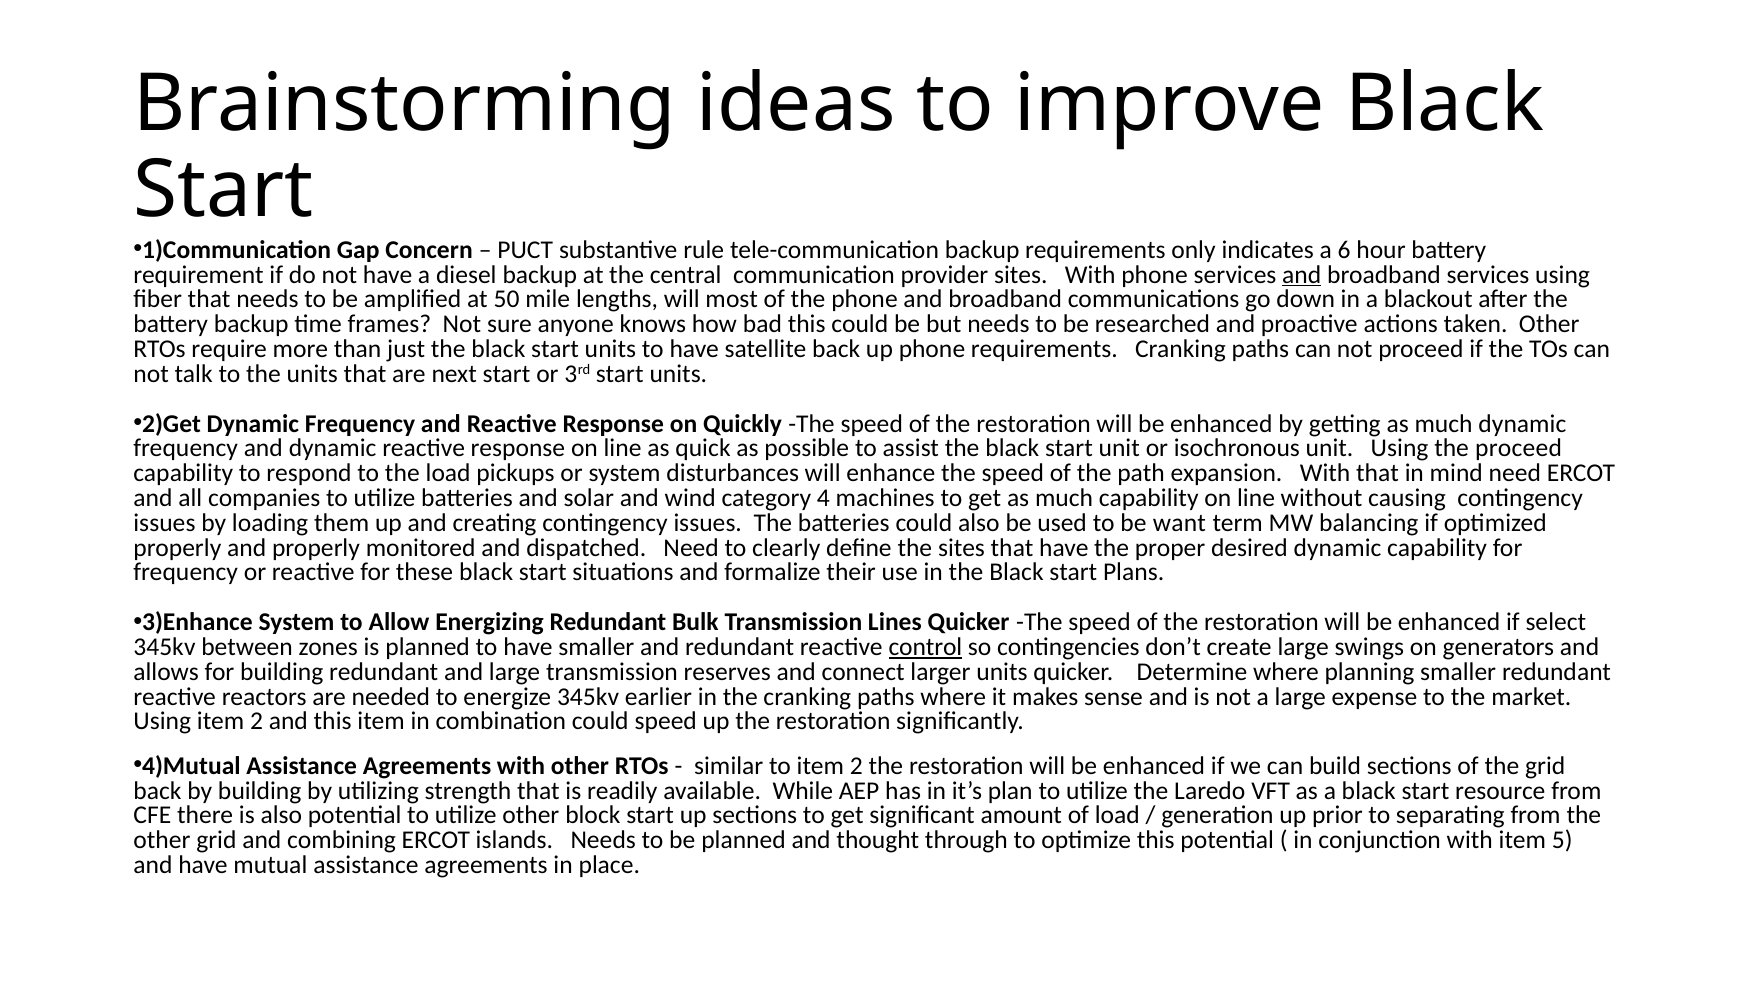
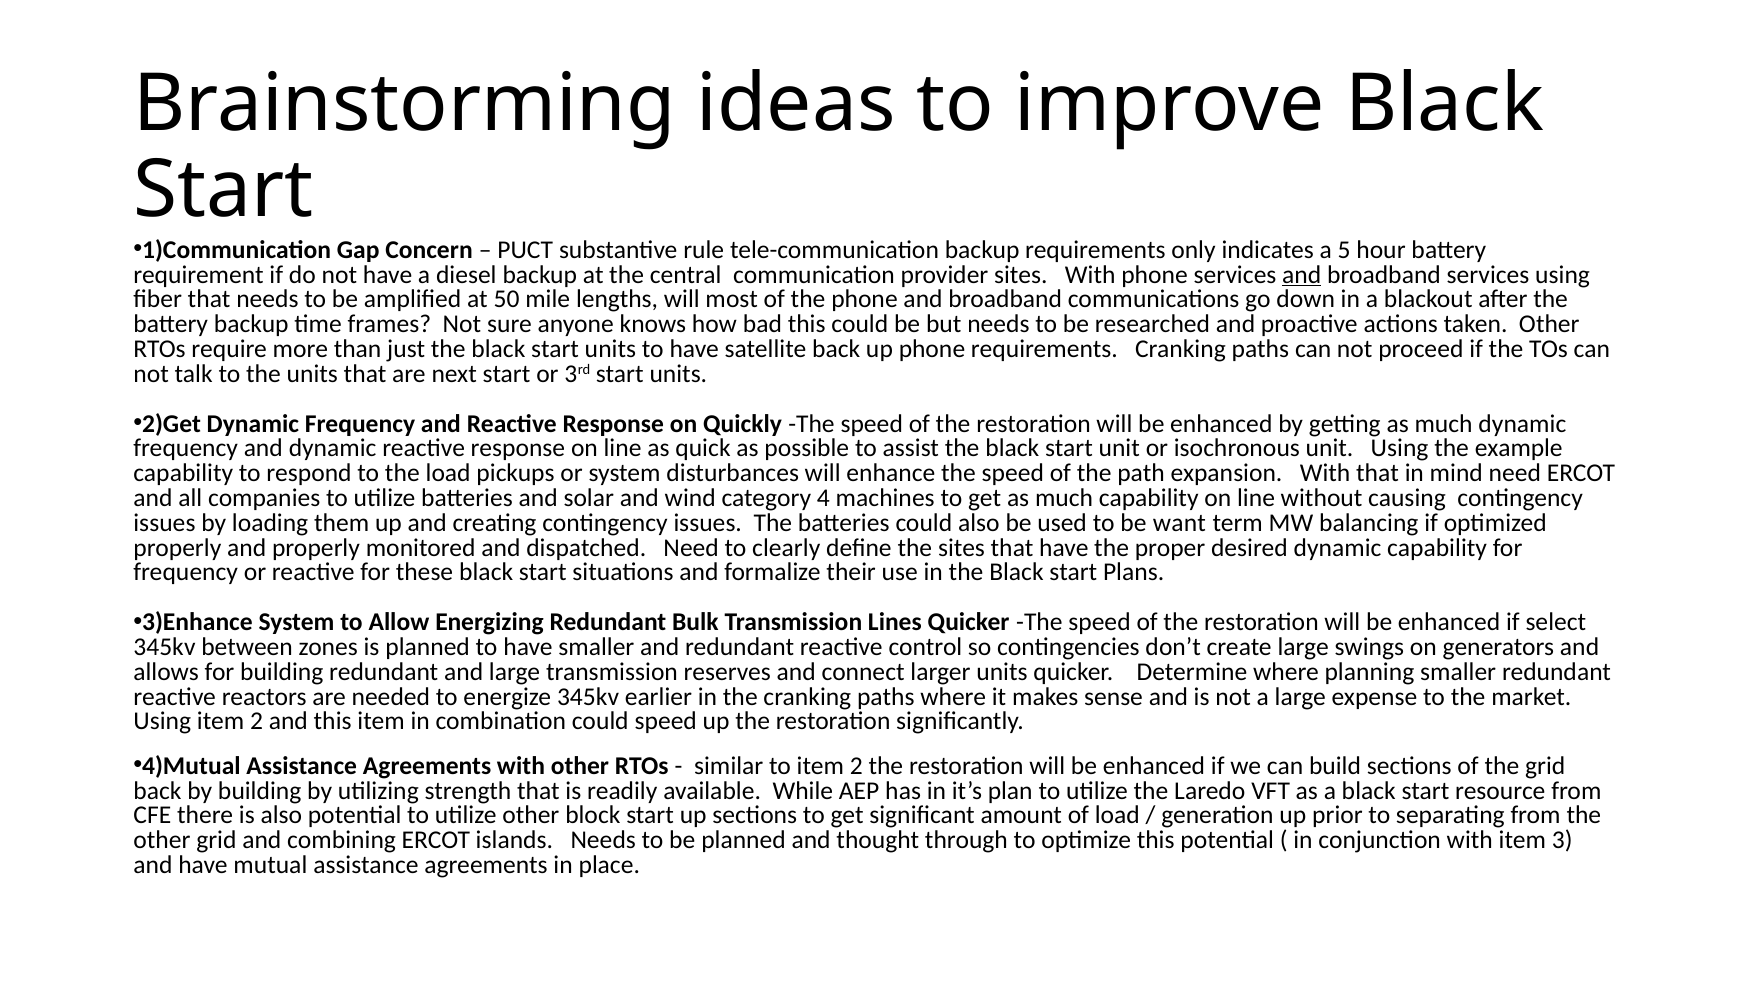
6: 6 -> 5
the proceed: proceed -> example
control underline: present -> none
5: 5 -> 3
